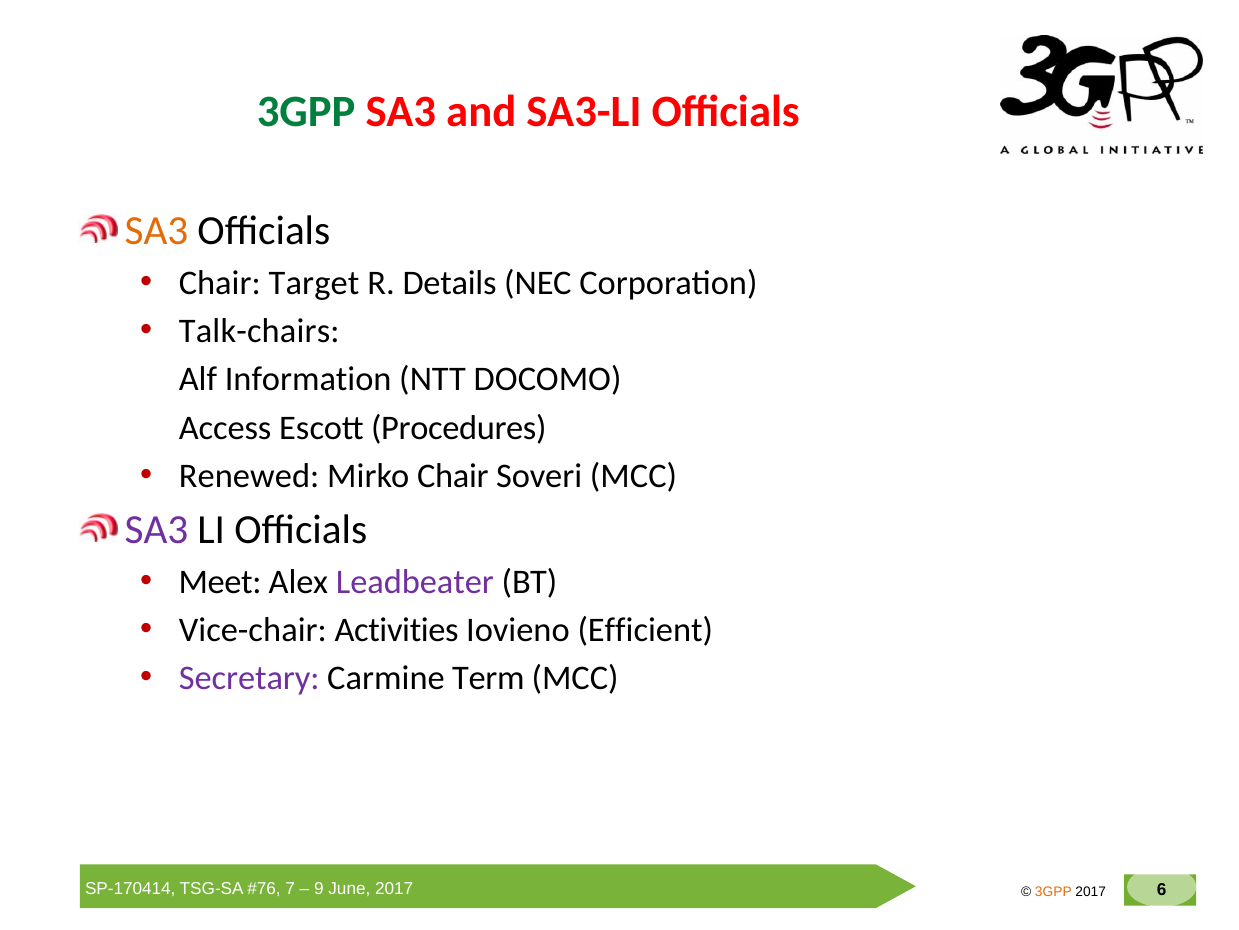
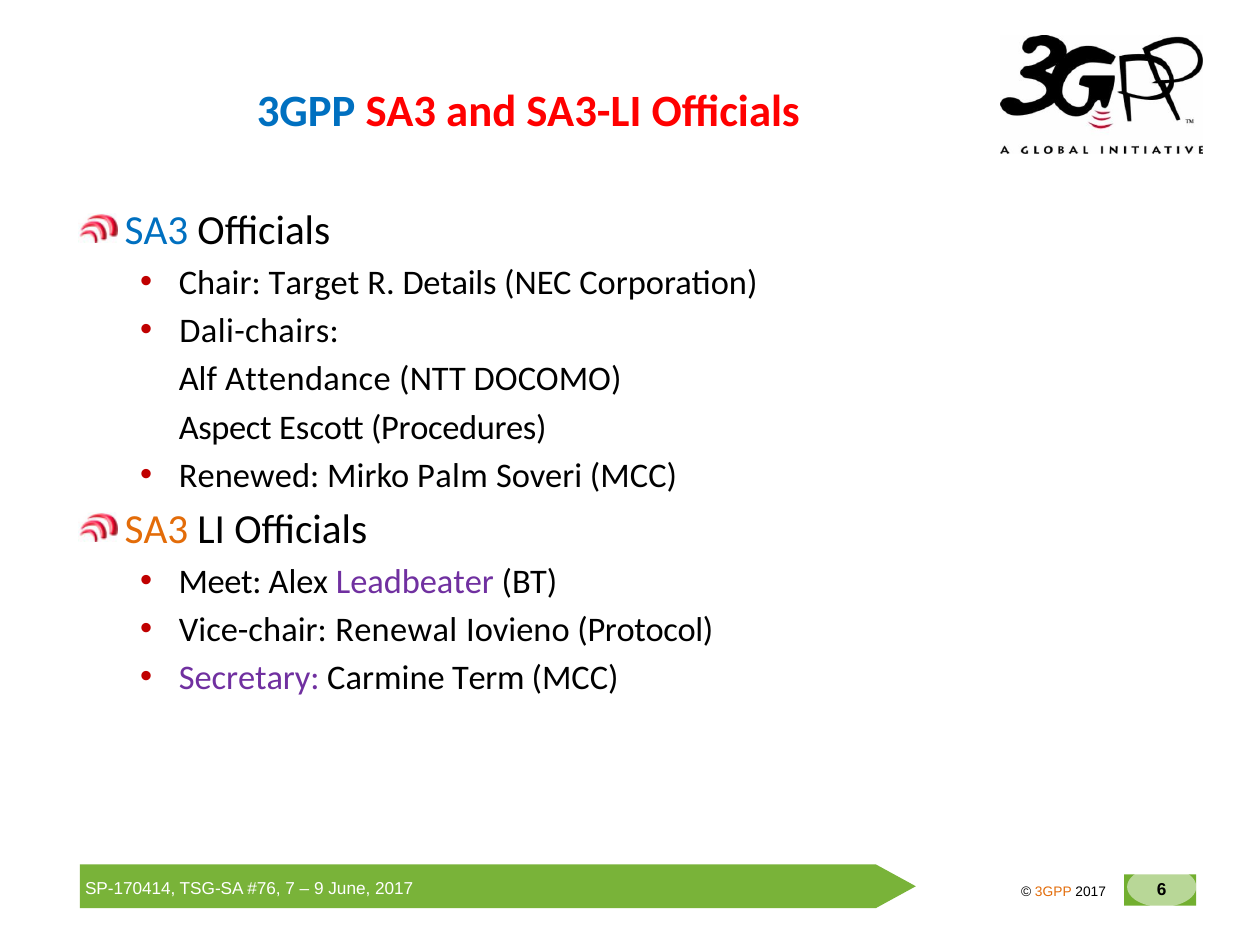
3GPP at (306, 112) colour: green -> blue
SA3 at (156, 231) colour: orange -> blue
Talk-chairs: Talk-chairs -> Dali-chairs
Information: Information -> Attendance
Access: Access -> Aspect
Mirko Chair: Chair -> Palm
SA3 at (156, 530) colour: purple -> orange
Activities: Activities -> Renewal
Efficient: Efficient -> Protocol
